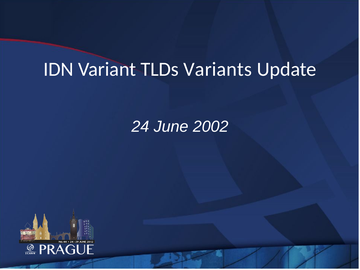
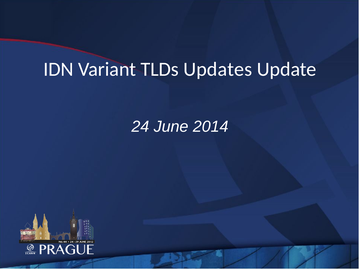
Variants: Variants -> Updates
2002: 2002 -> 2014
